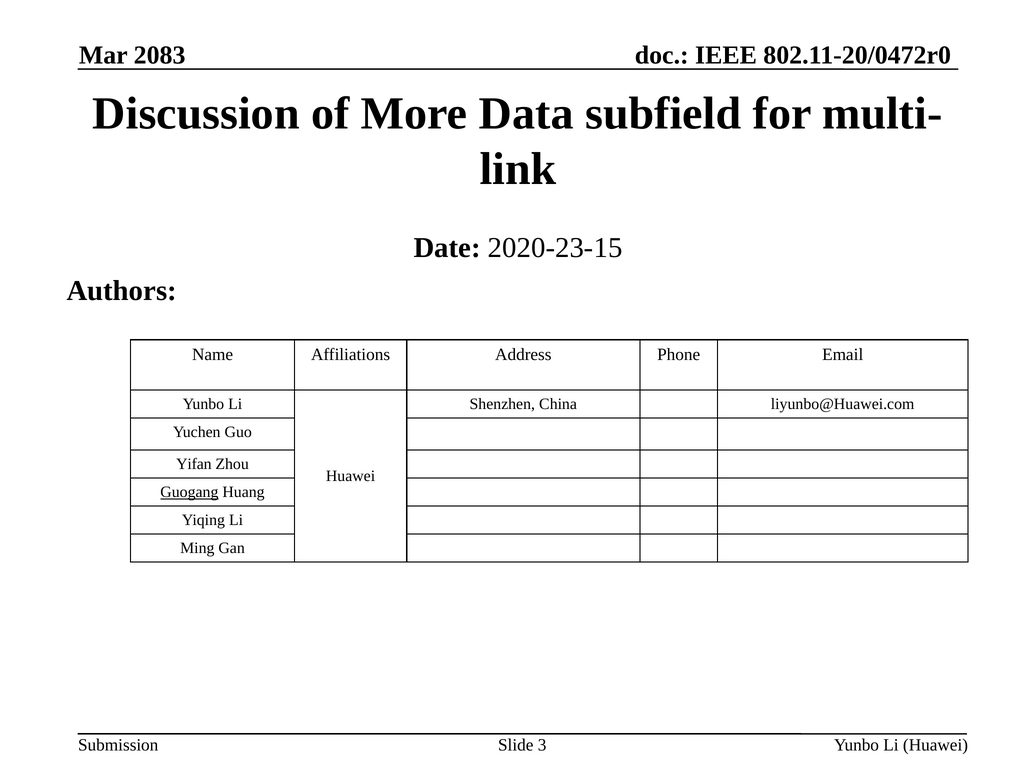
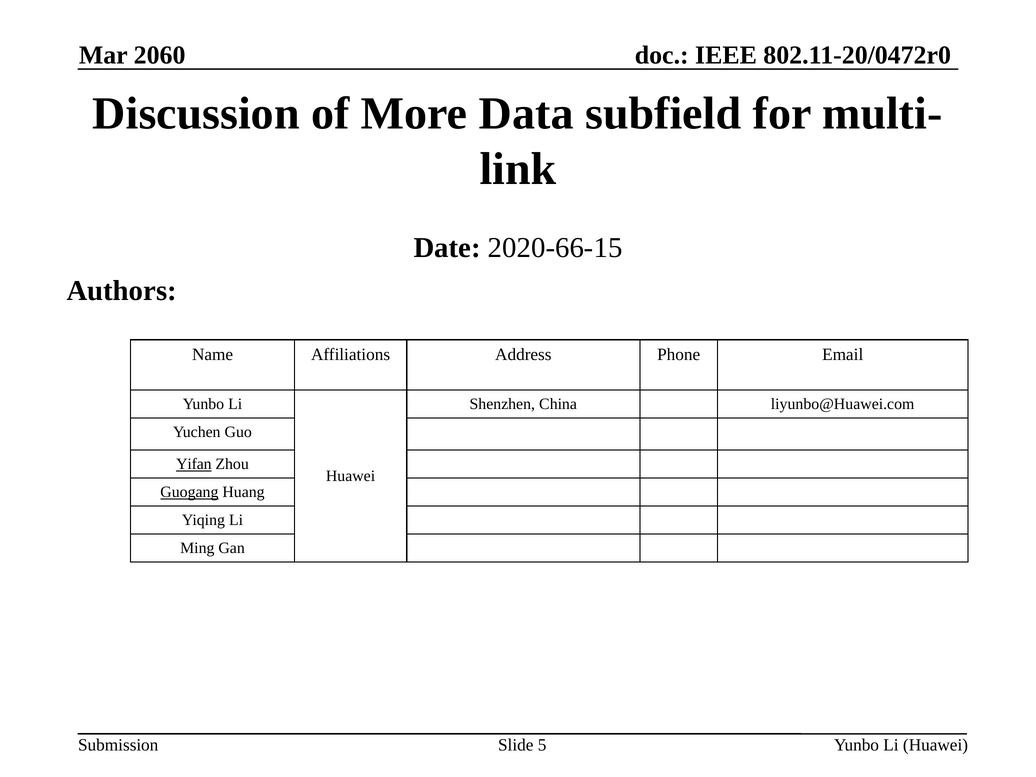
2083: 2083 -> 2060
2020-23-15: 2020-23-15 -> 2020-66-15
Yifan underline: none -> present
3: 3 -> 5
